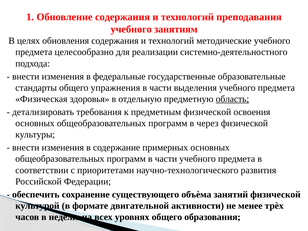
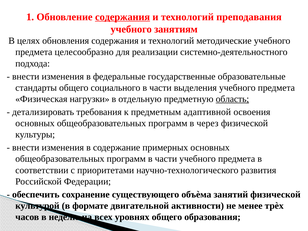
содержания at (123, 17) underline: none -> present
упражнения: упражнения -> социального
здоровья: здоровья -> нагрузки
предметным физической: физической -> адаптивной
